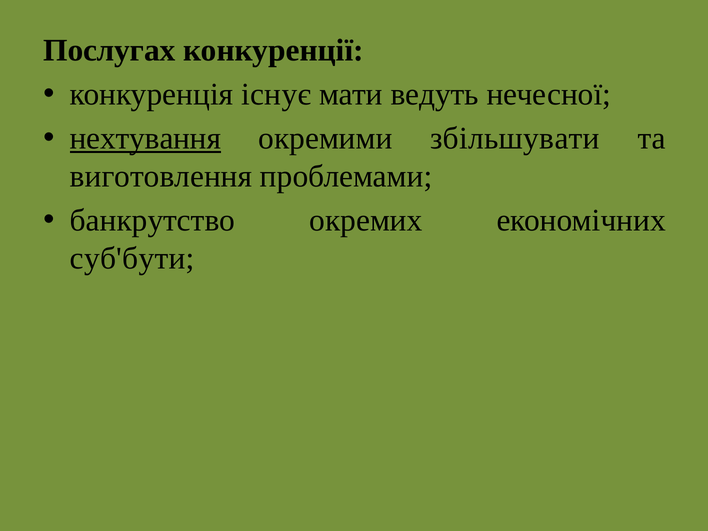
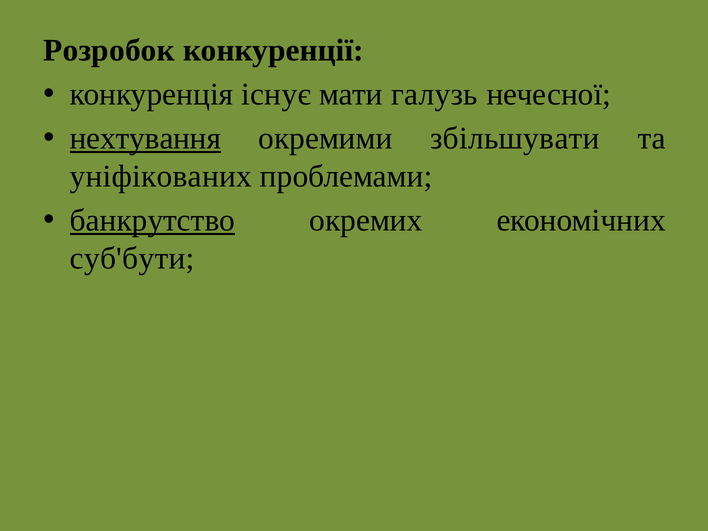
Послугах: Послугах -> Розробок
ведуть: ведуть -> галузь
виготовлення: виготовлення -> уніфікованих
банкрутство underline: none -> present
